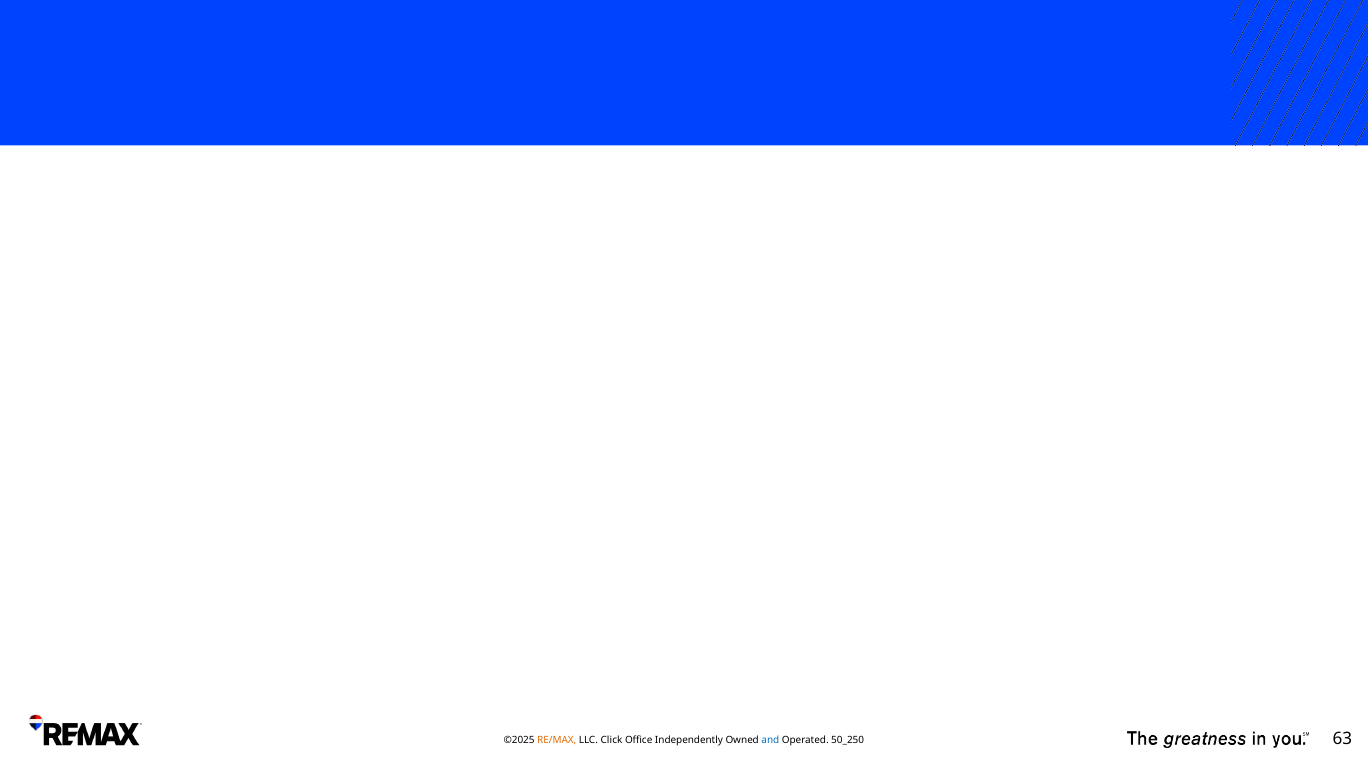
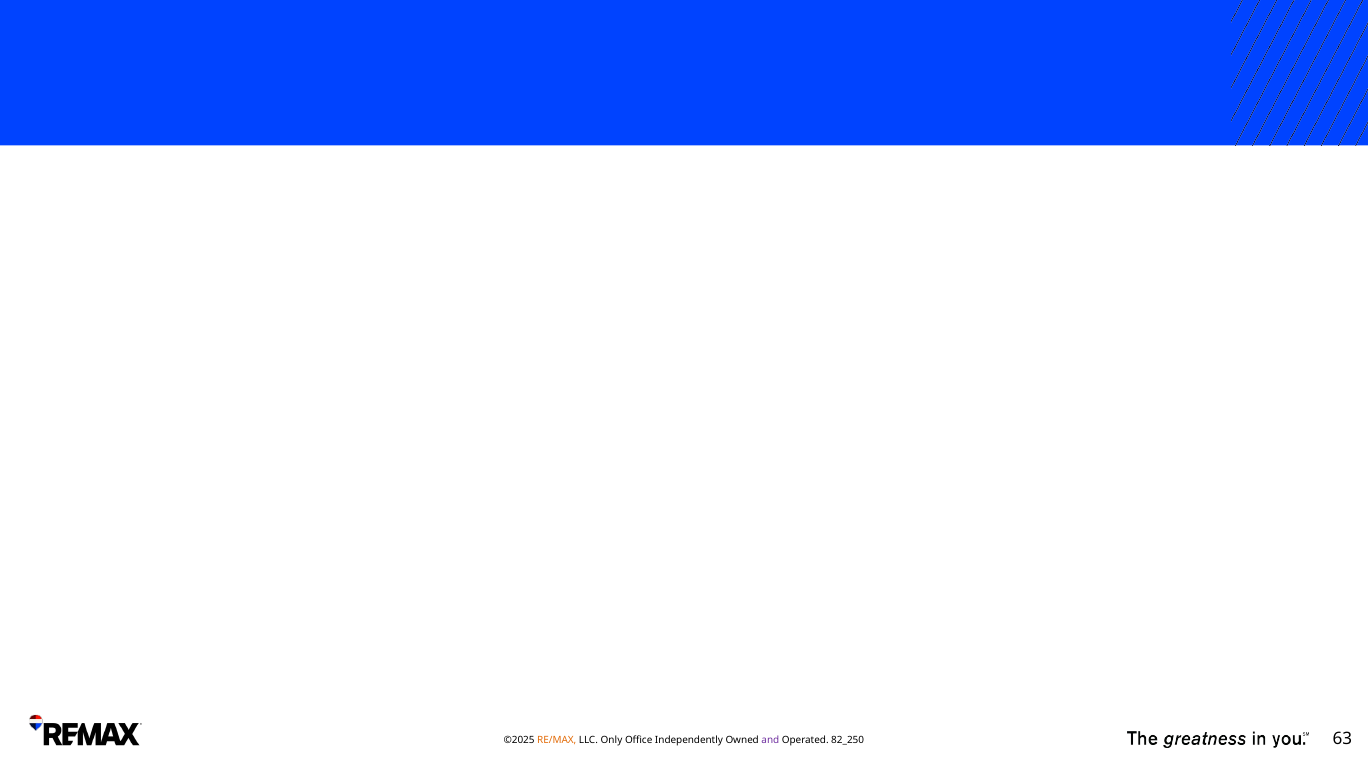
Click: Click -> Only
and colour: blue -> purple
50_250: 50_250 -> 82_250
